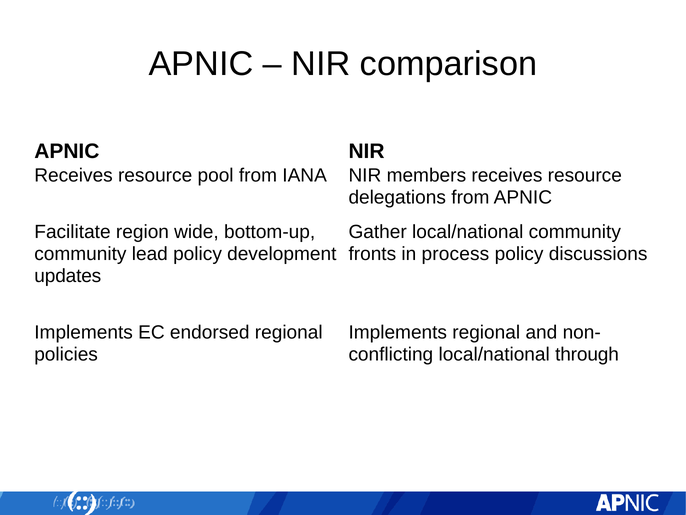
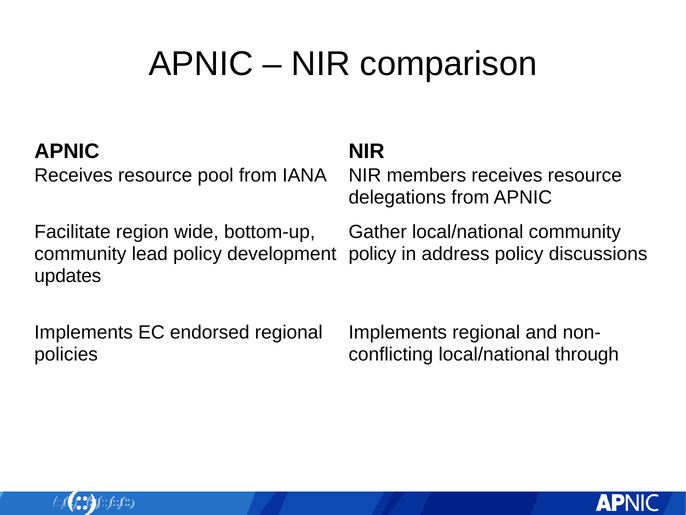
fronts at (372, 254): fronts -> policy
process: process -> address
